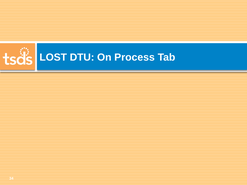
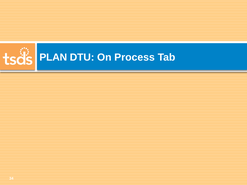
LOST: LOST -> PLAN
